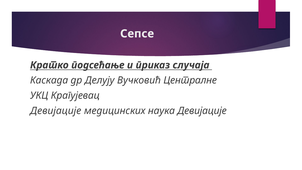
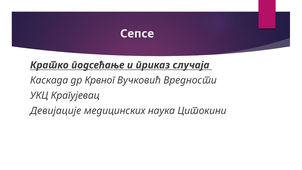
Делују: Делују -> Крвног
Централне: Централне -> Вредности
наука Девијације: Девијације -> Цитокини
